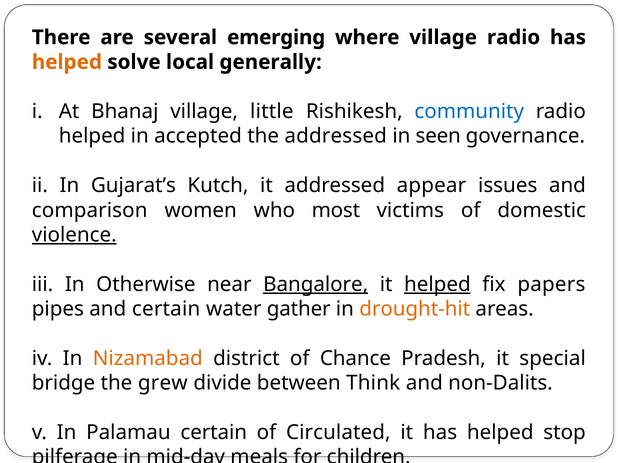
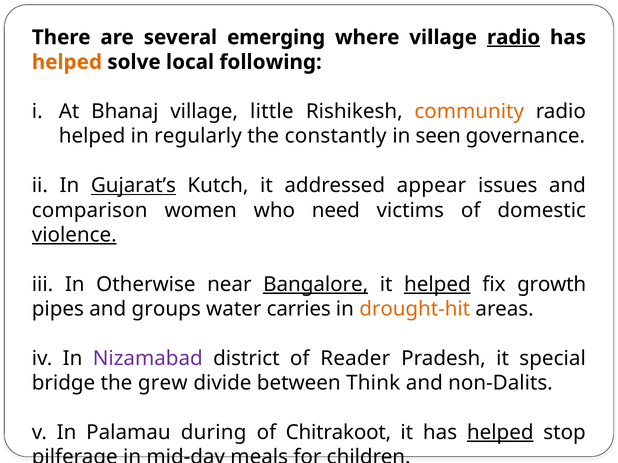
radio at (514, 37) underline: none -> present
generally: generally -> following
community colour: blue -> orange
accepted: accepted -> regularly
the addressed: addressed -> constantly
Gujarat’s underline: none -> present
most: most -> need
papers: papers -> growth
and certain: certain -> groups
gather: gather -> carries
Nizamabad colour: orange -> purple
Chance: Chance -> Reader
Palamau certain: certain -> during
Circulated: Circulated -> Chitrakoot
helped at (500, 433) underline: none -> present
